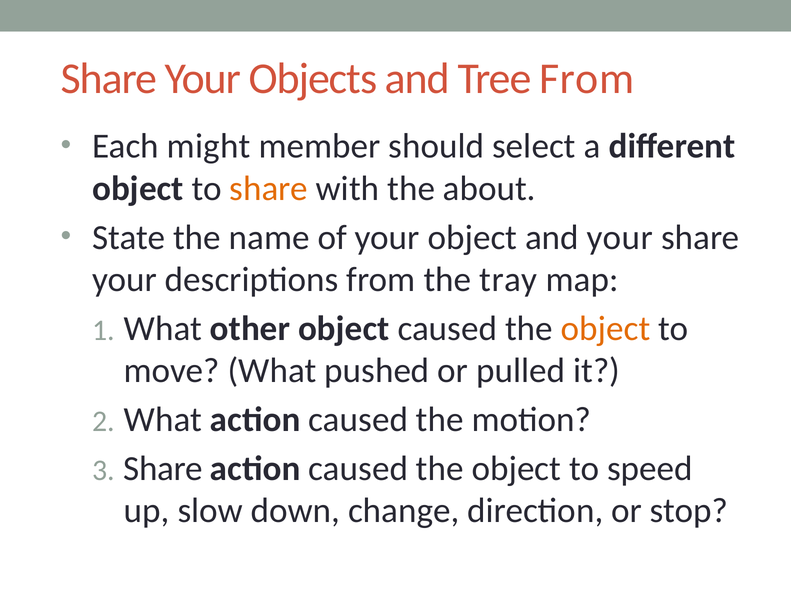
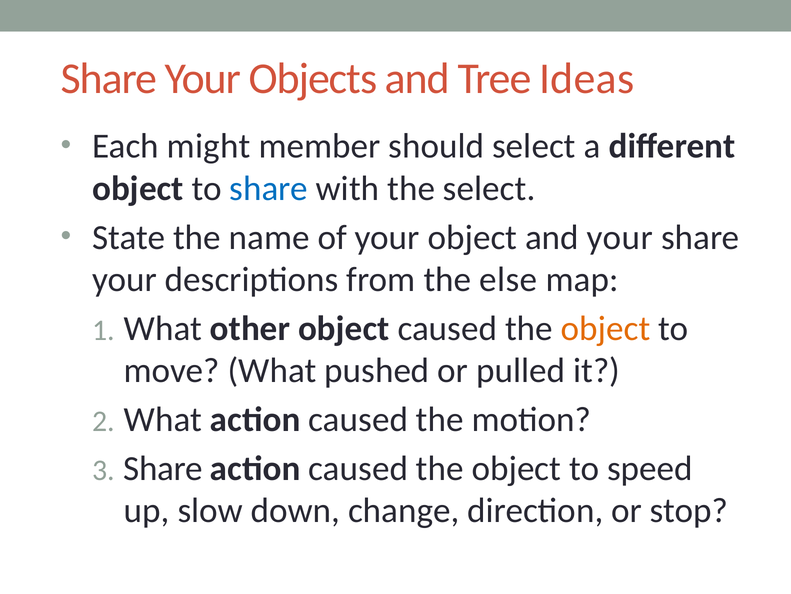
Tree From: From -> Ideas
share at (269, 188) colour: orange -> blue
the about: about -> select
tray: tray -> else
